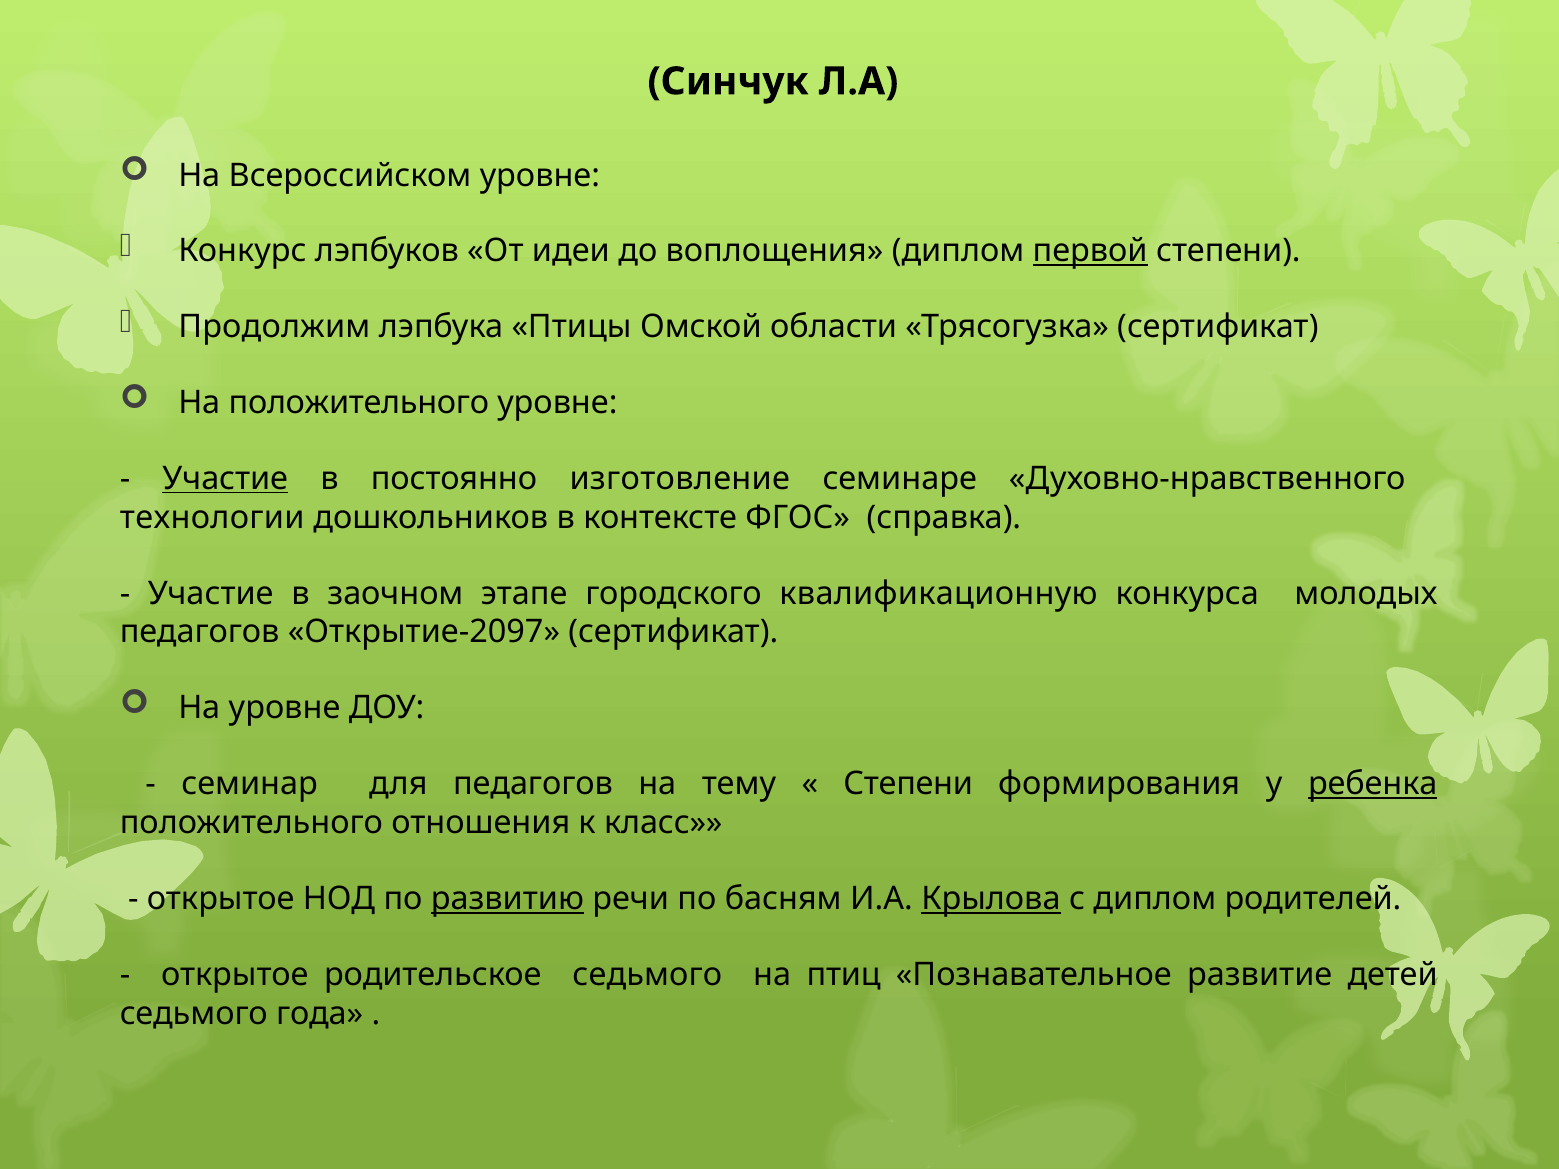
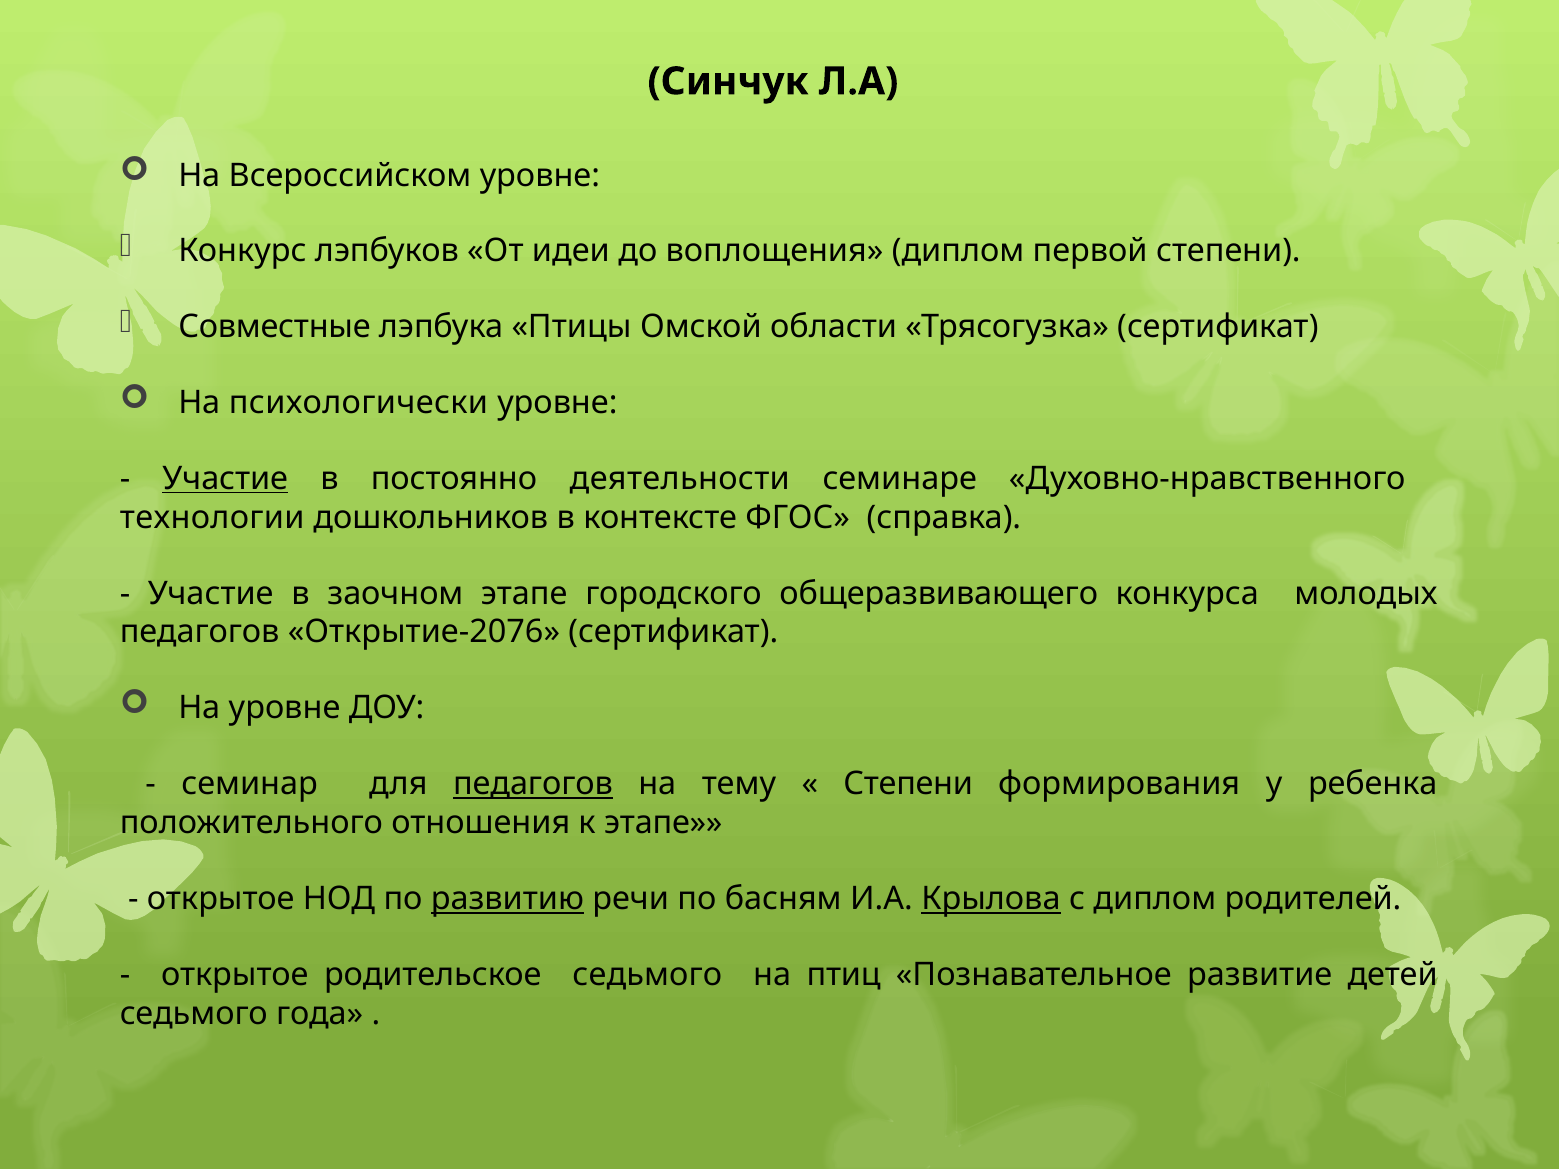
первой underline: present -> none
Продолжим: Продолжим -> Совместные
На положительного: положительного -> психологически
изготовление: изготовление -> деятельности
квалификационную: квалификационную -> общеразвивающего
Открытие-2097: Открытие-2097 -> Открытие-2076
педагогов at (533, 784) underline: none -> present
ребенка underline: present -> none
к класс: класс -> этапе
